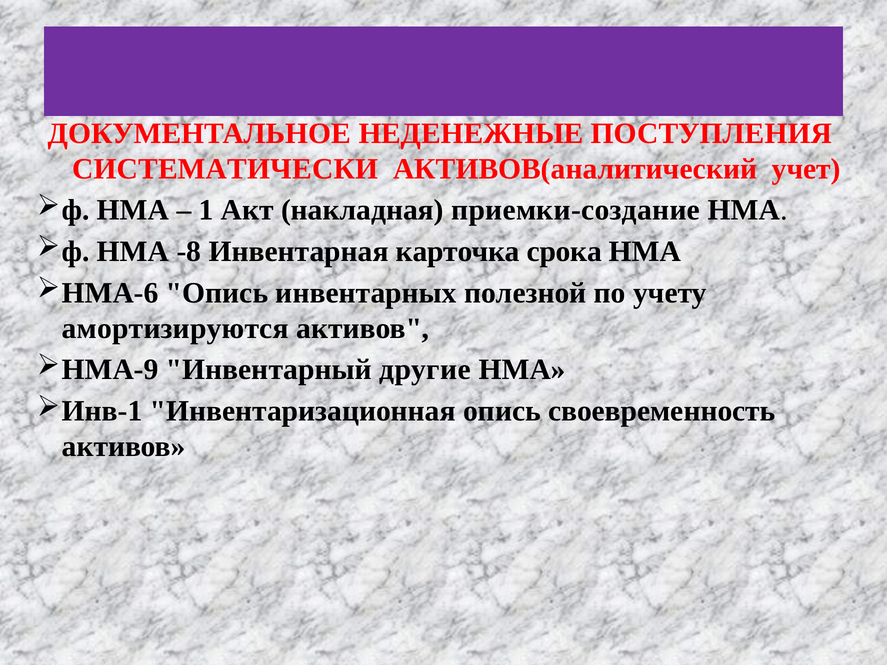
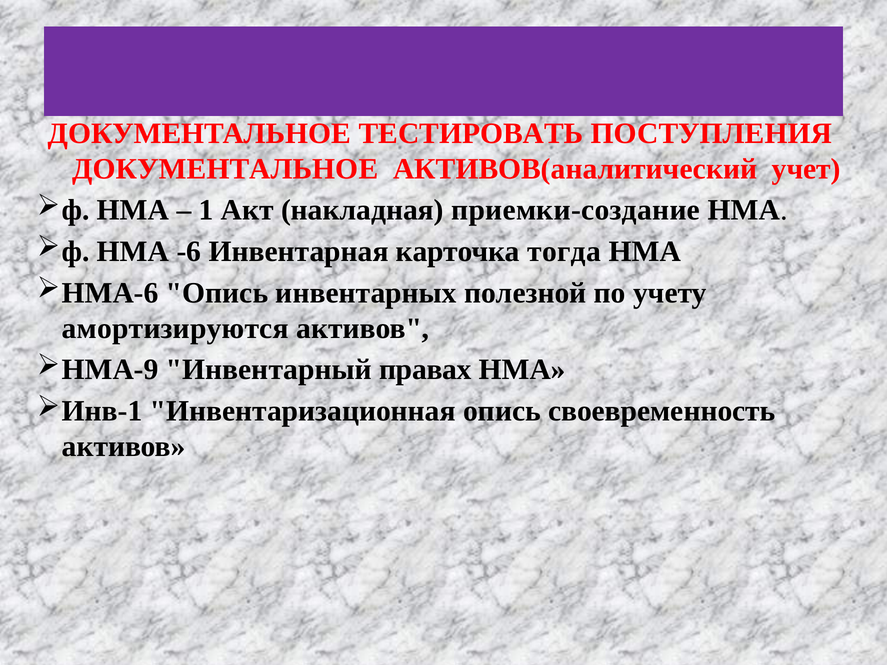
НЕДЕНЕЖНЫЕ: НЕДЕНЕЖНЫЕ -> ТЕСТИРОВАТЬ
СИСТЕМАТИЧЕСКИ at (225, 169): СИСТЕМАТИЧЕСКИ -> ДОКУМЕНТАЛЬНОЕ
-8: -8 -> -6
срока: срока -> тогда
другие: другие -> правах
